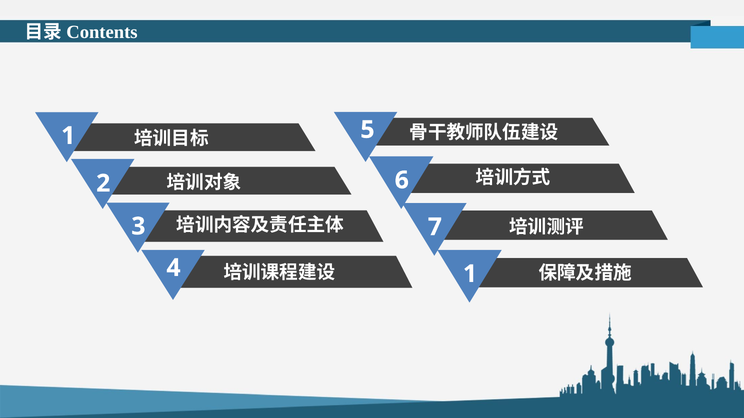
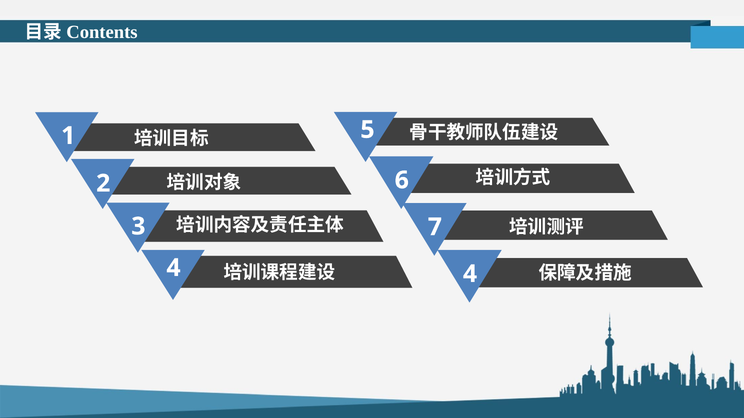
1 at (470, 274): 1 -> 4
